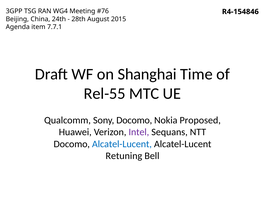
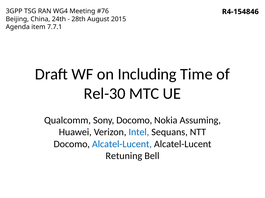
Shanghai: Shanghai -> Including
Rel-55: Rel-55 -> Rel-30
Proposed: Proposed -> Assuming
Intel colour: purple -> blue
